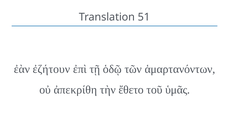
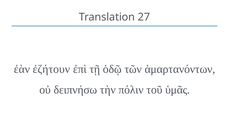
51: 51 -> 27
ἀπεκρίθη: ἀπεκρίθη -> δειπνήσω
ἔθετο: ἔθετο -> πόλιν
